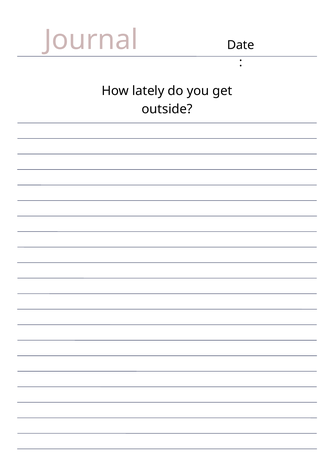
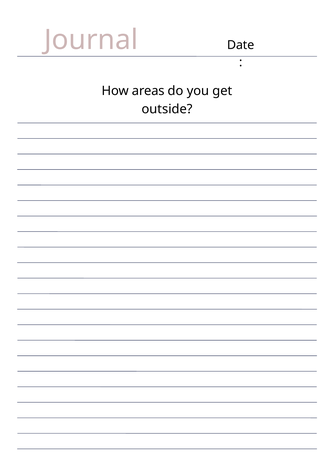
lately: lately -> areas
